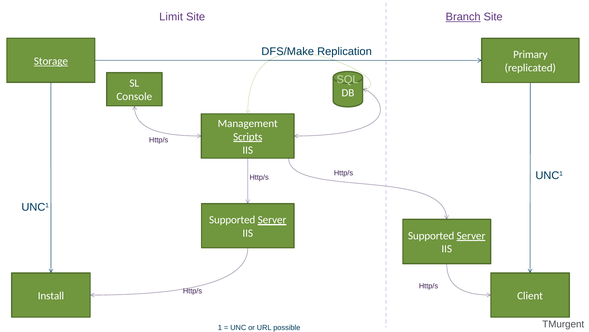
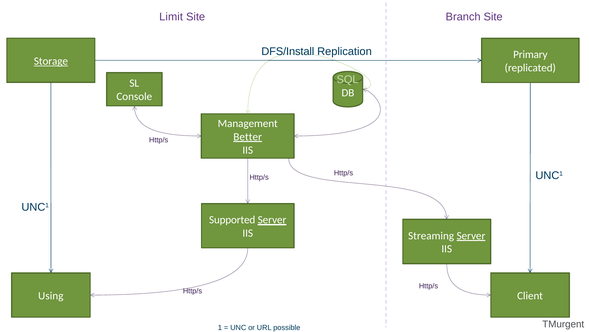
Branch underline: present -> none
DFS/Make: DFS/Make -> DFS/Install
Scripts: Scripts -> Better
IIS Supported: Supported -> Streaming
Install: Install -> Using
